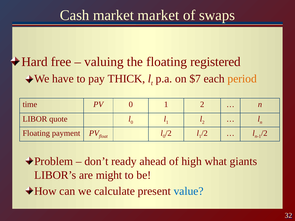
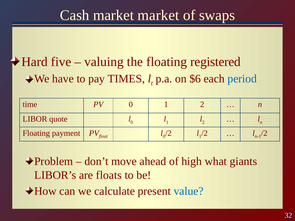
free: free -> five
THICK: THICK -> TIMES
$7: $7 -> $6
period colour: orange -> blue
ready: ready -> move
might: might -> floats
